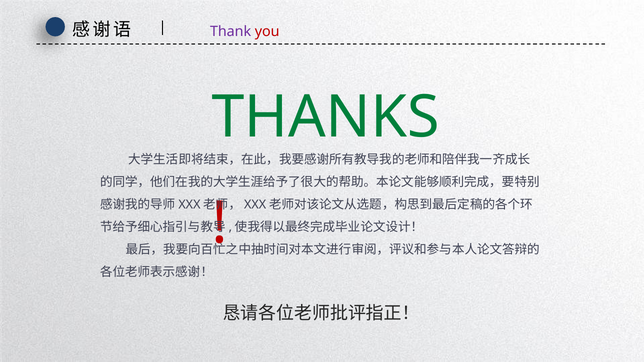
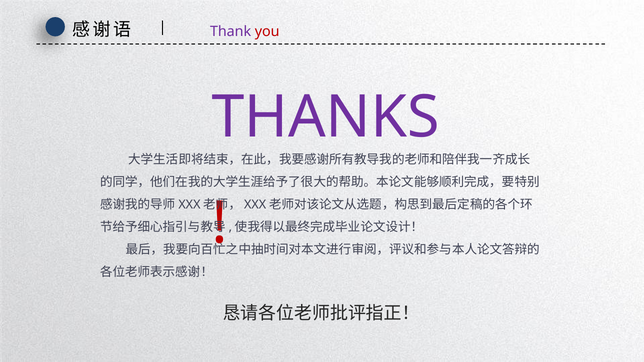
THANKS colour: green -> purple
